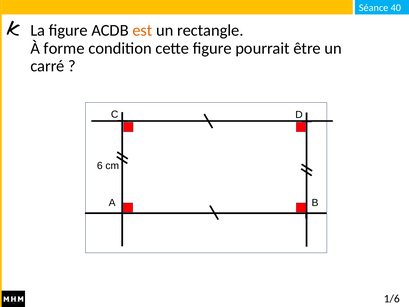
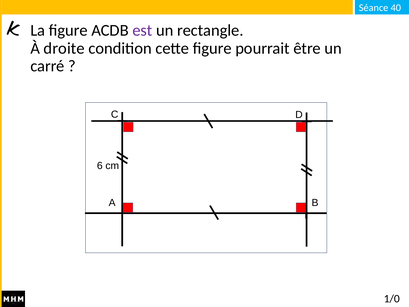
est colour: orange -> purple
forme: forme -> droite
1/6: 1/6 -> 1/0
